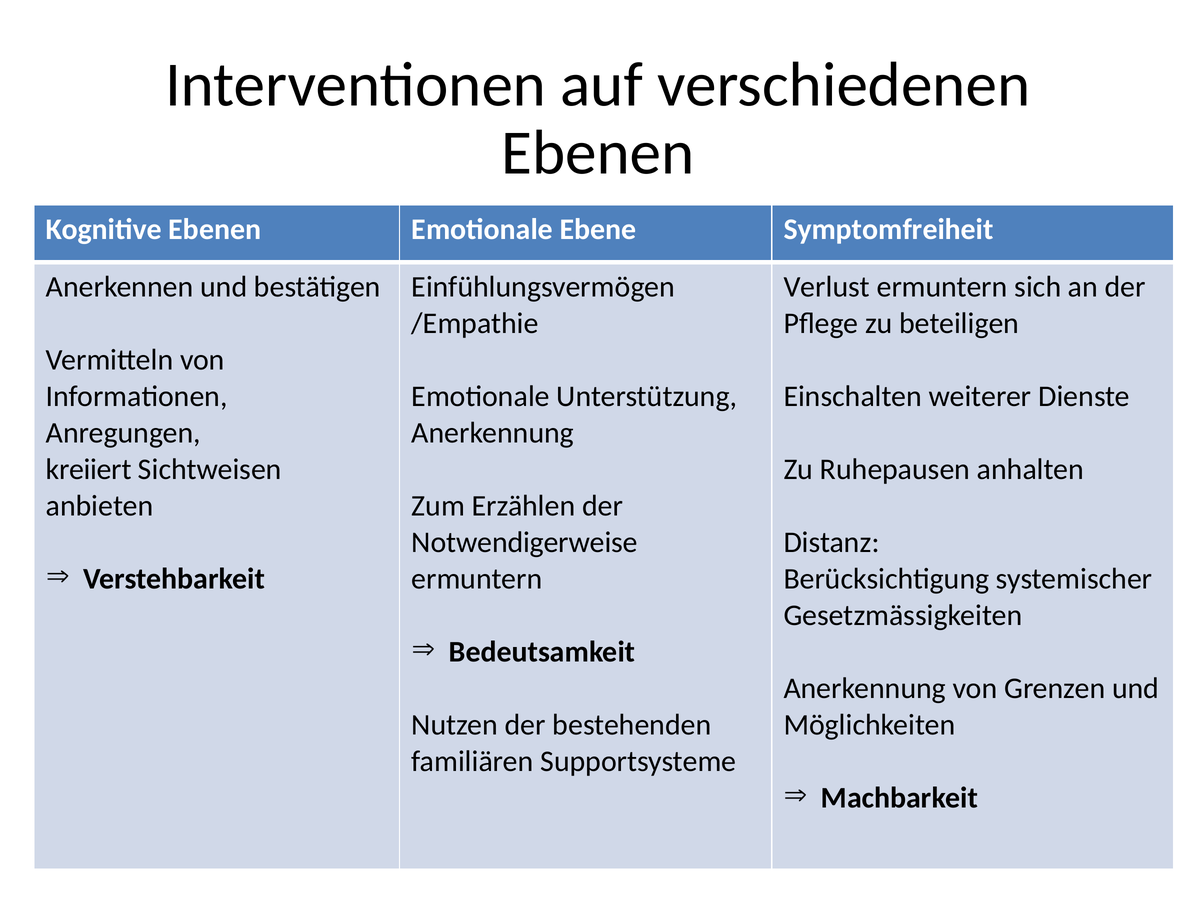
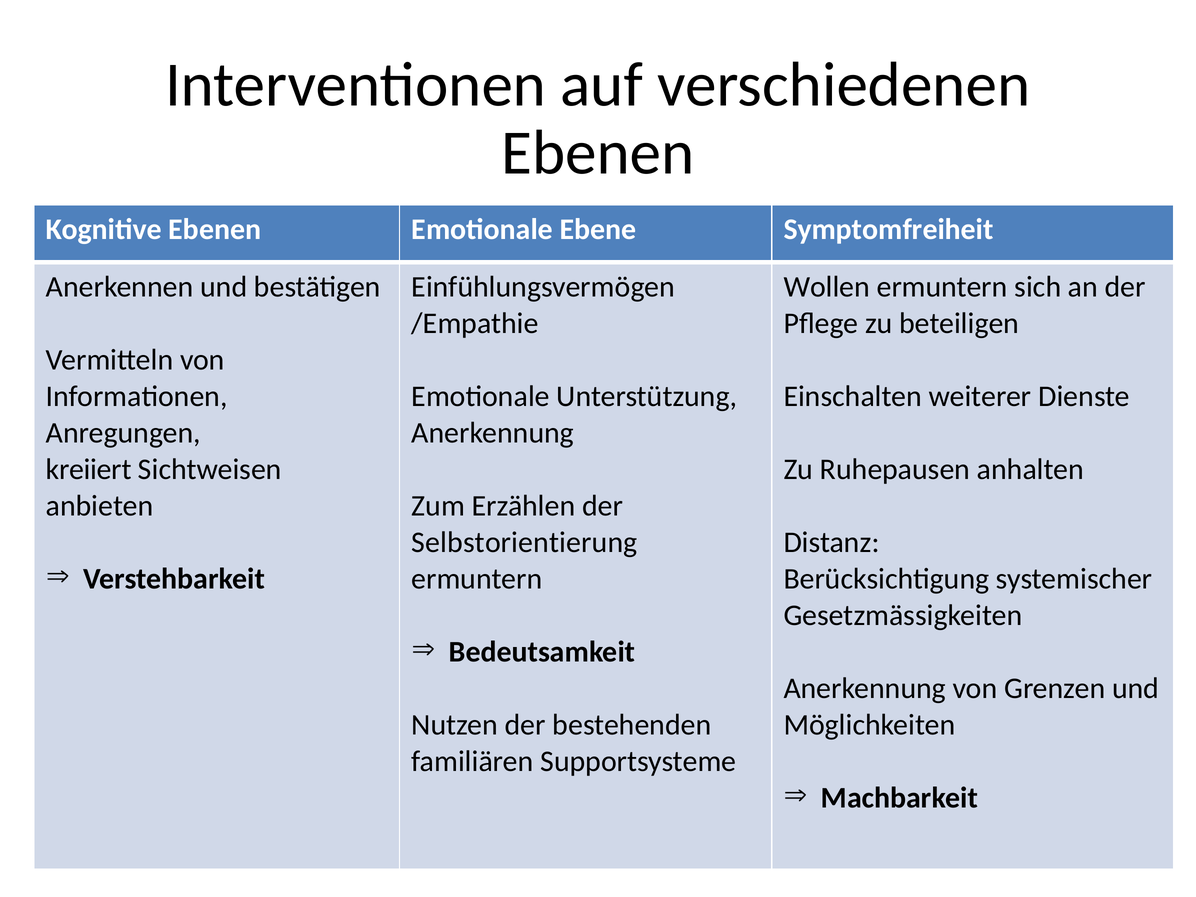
Verlust: Verlust -> Wollen
Notwendigerweise: Notwendigerweise -> Selbstorientierung
